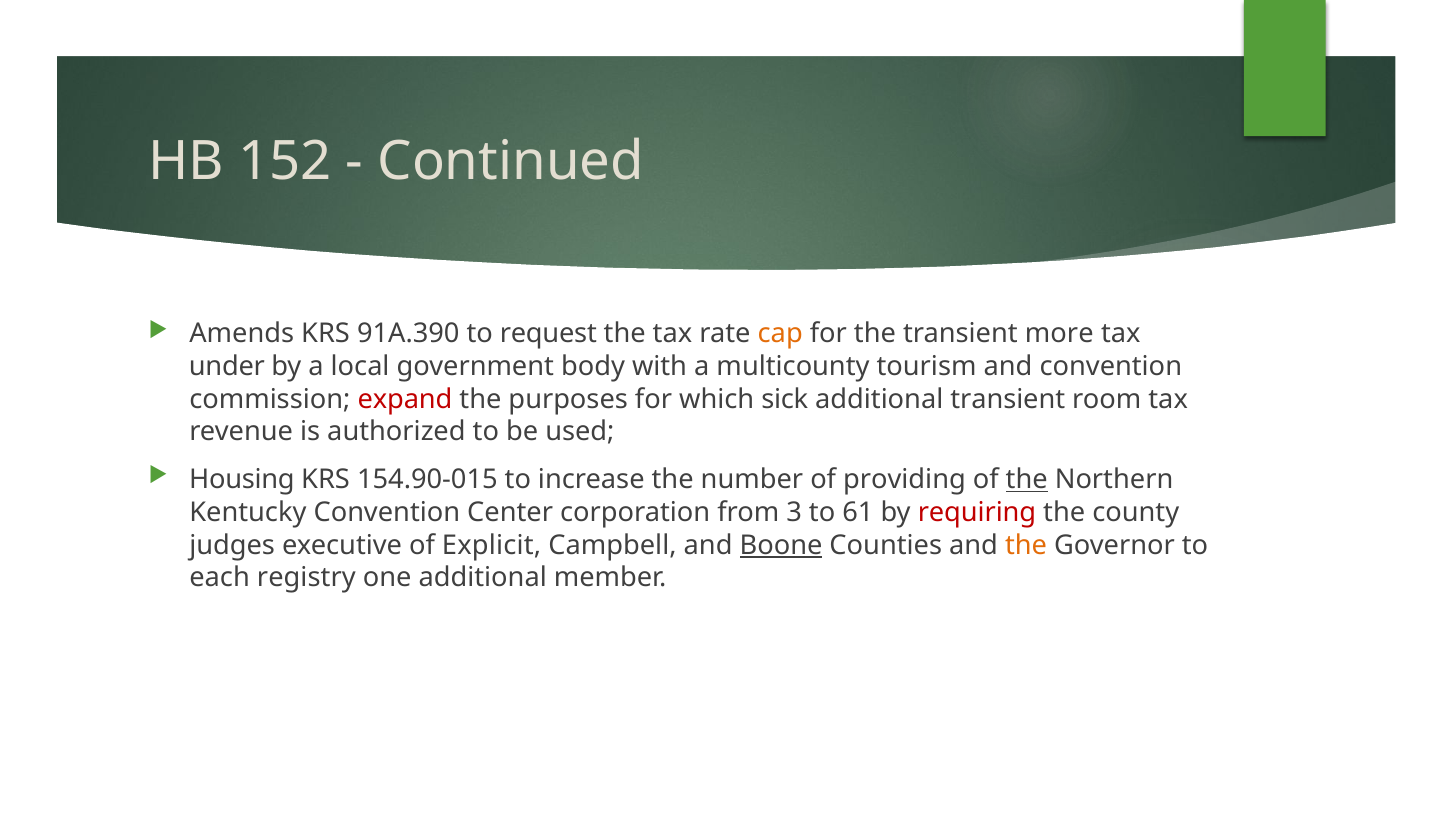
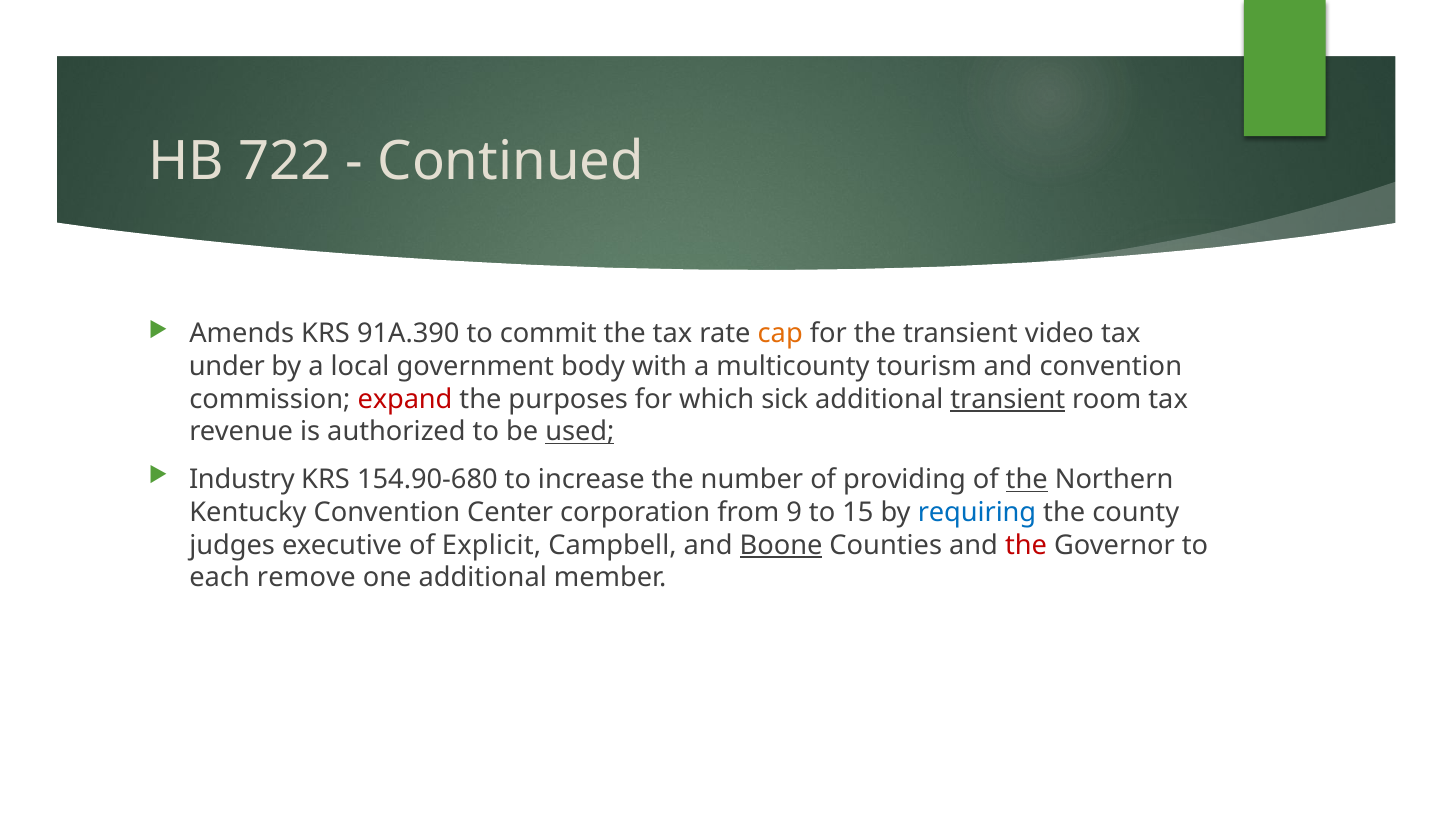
152: 152 -> 722
request: request -> commit
more: more -> video
transient at (1008, 399) underline: none -> present
used underline: none -> present
Housing: Housing -> Industry
154.90-015: 154.90-015 -> 154.90-680
3: 3 -> 9
61: 61 -> 15
requiring colour: red -> blue
the at (1026, 545) colour: orange -> red
registry: registry -> remove
